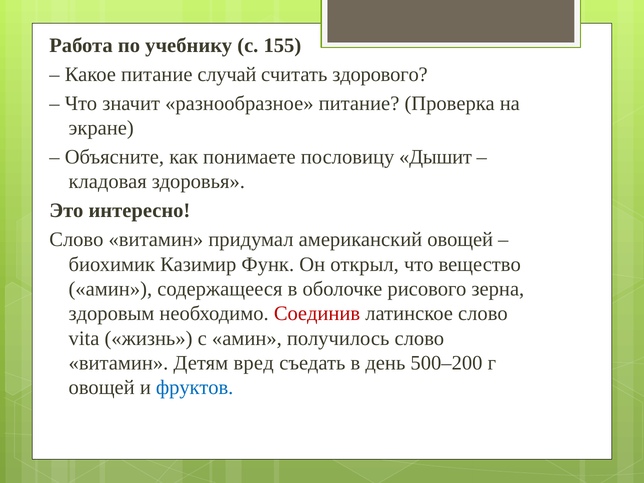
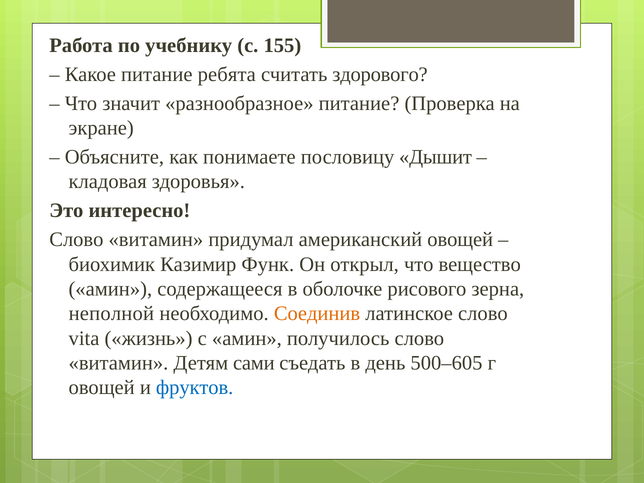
случай: случай -> ребята
здоровым: здоровым -> неполной
Соединив colour: red -> orange
вред: вред -> сами
500–200: 500–200 -> 500–605
